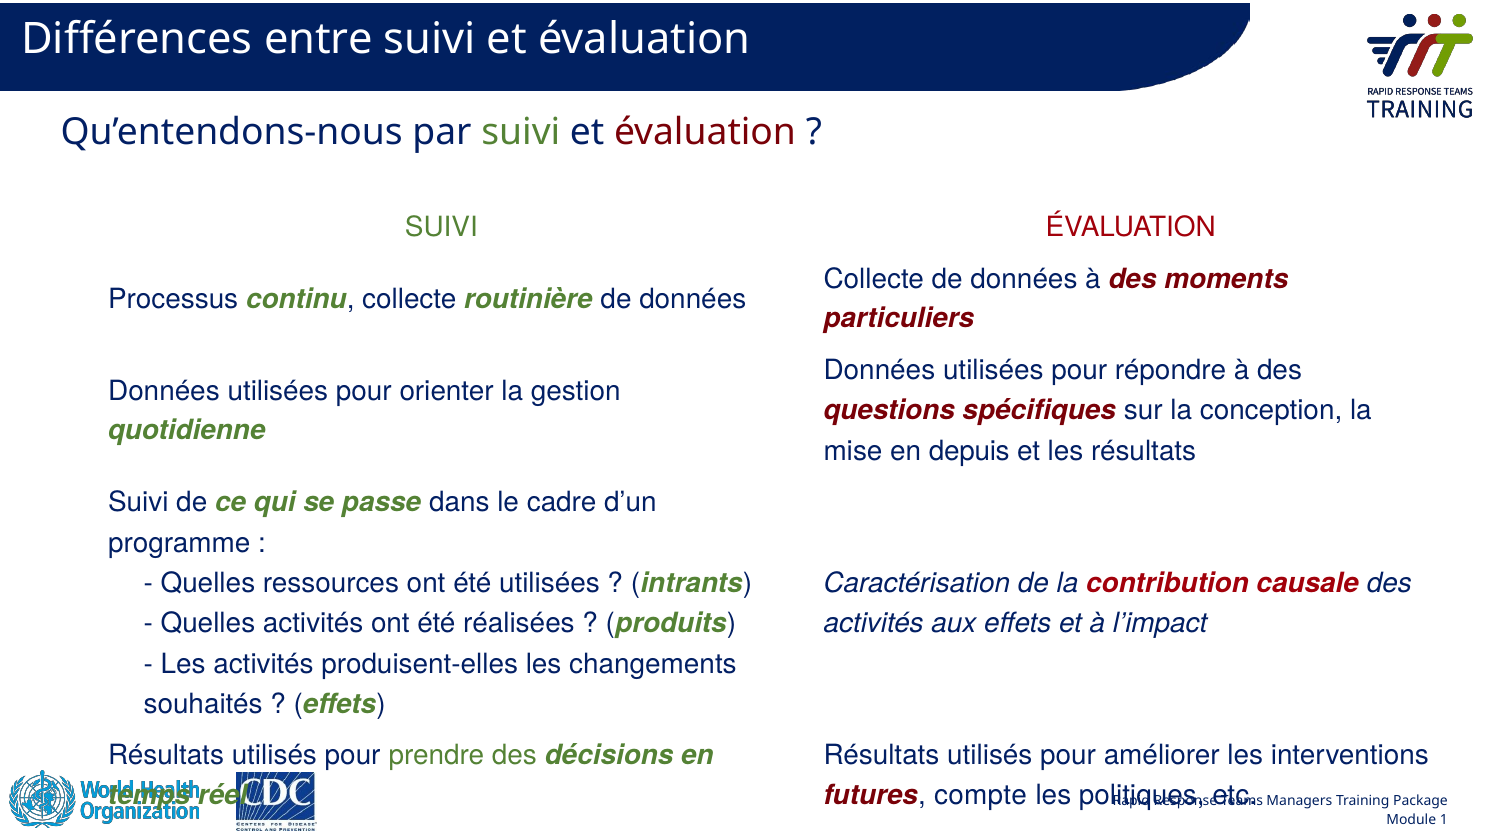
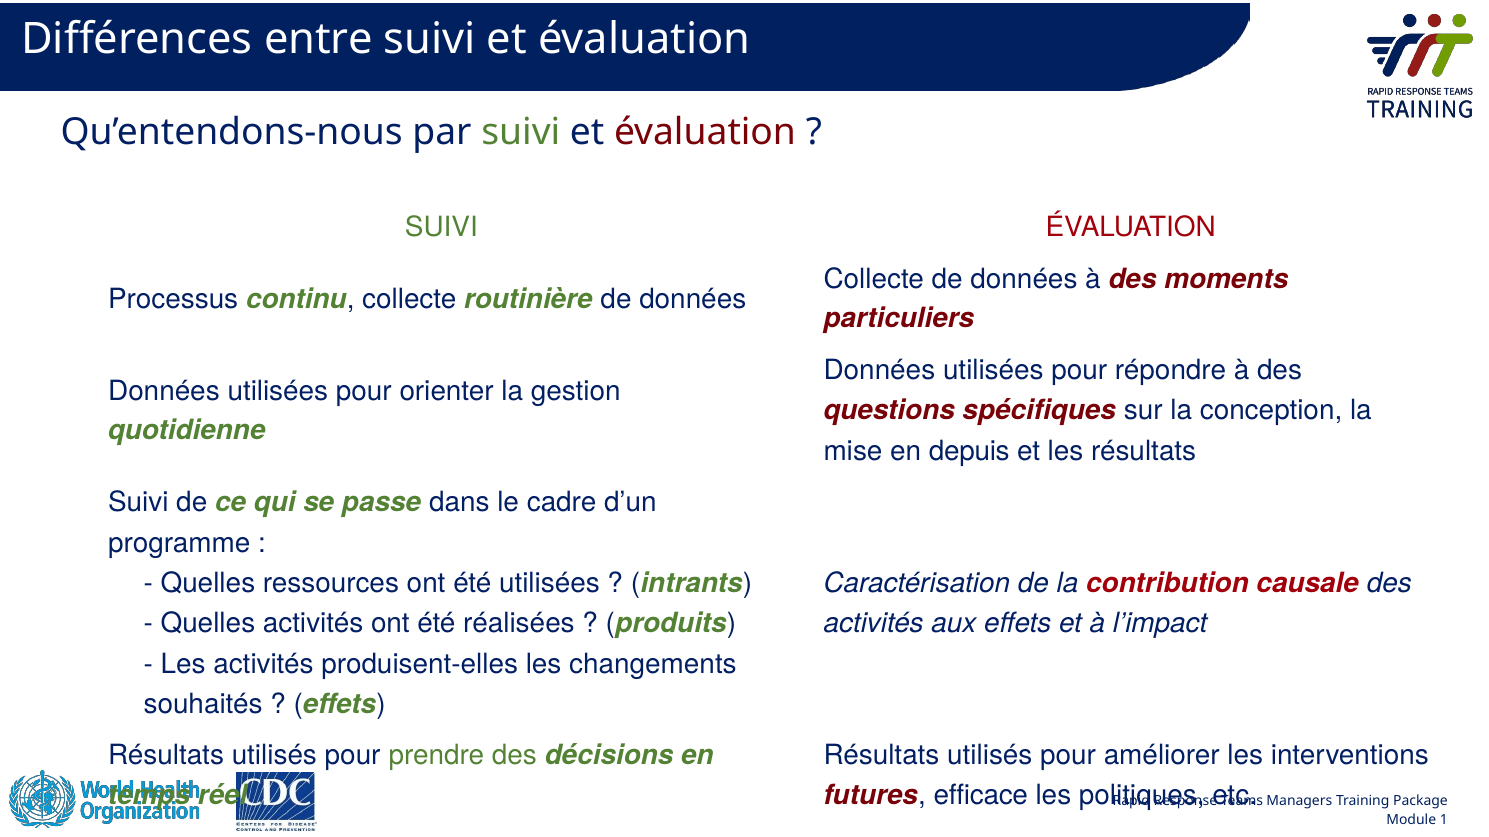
compte: compte -> efficace
